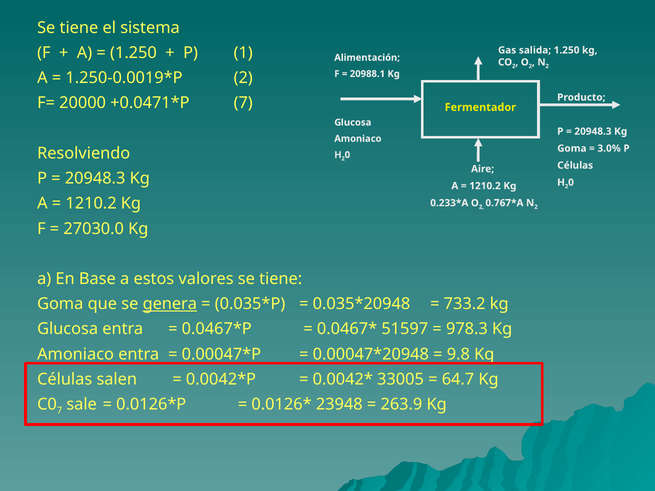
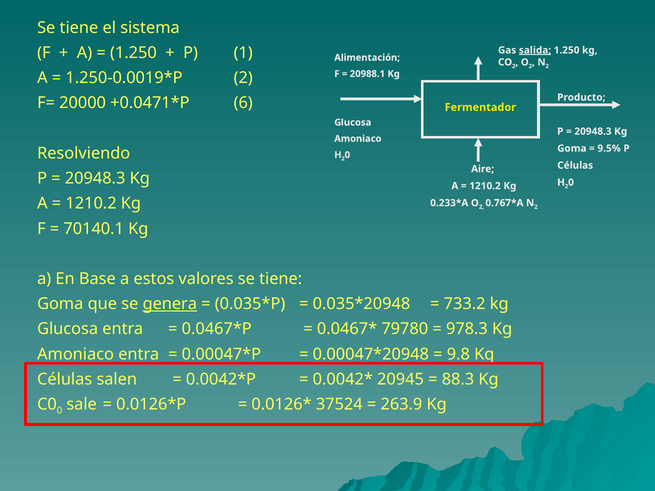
salida underline: none -> present
7 at (243, 103): 7 -> 6
3.0%: 3.0% -> 9.5%
27030.0: 27030.0 -> 70140.1
51597: 51597 -> 79780
33005: 33005 -> 20945
64.7: 64.7 -> 88.3
7 at (60, 411): 7 -> 0
23948: 23948 -> 37524
